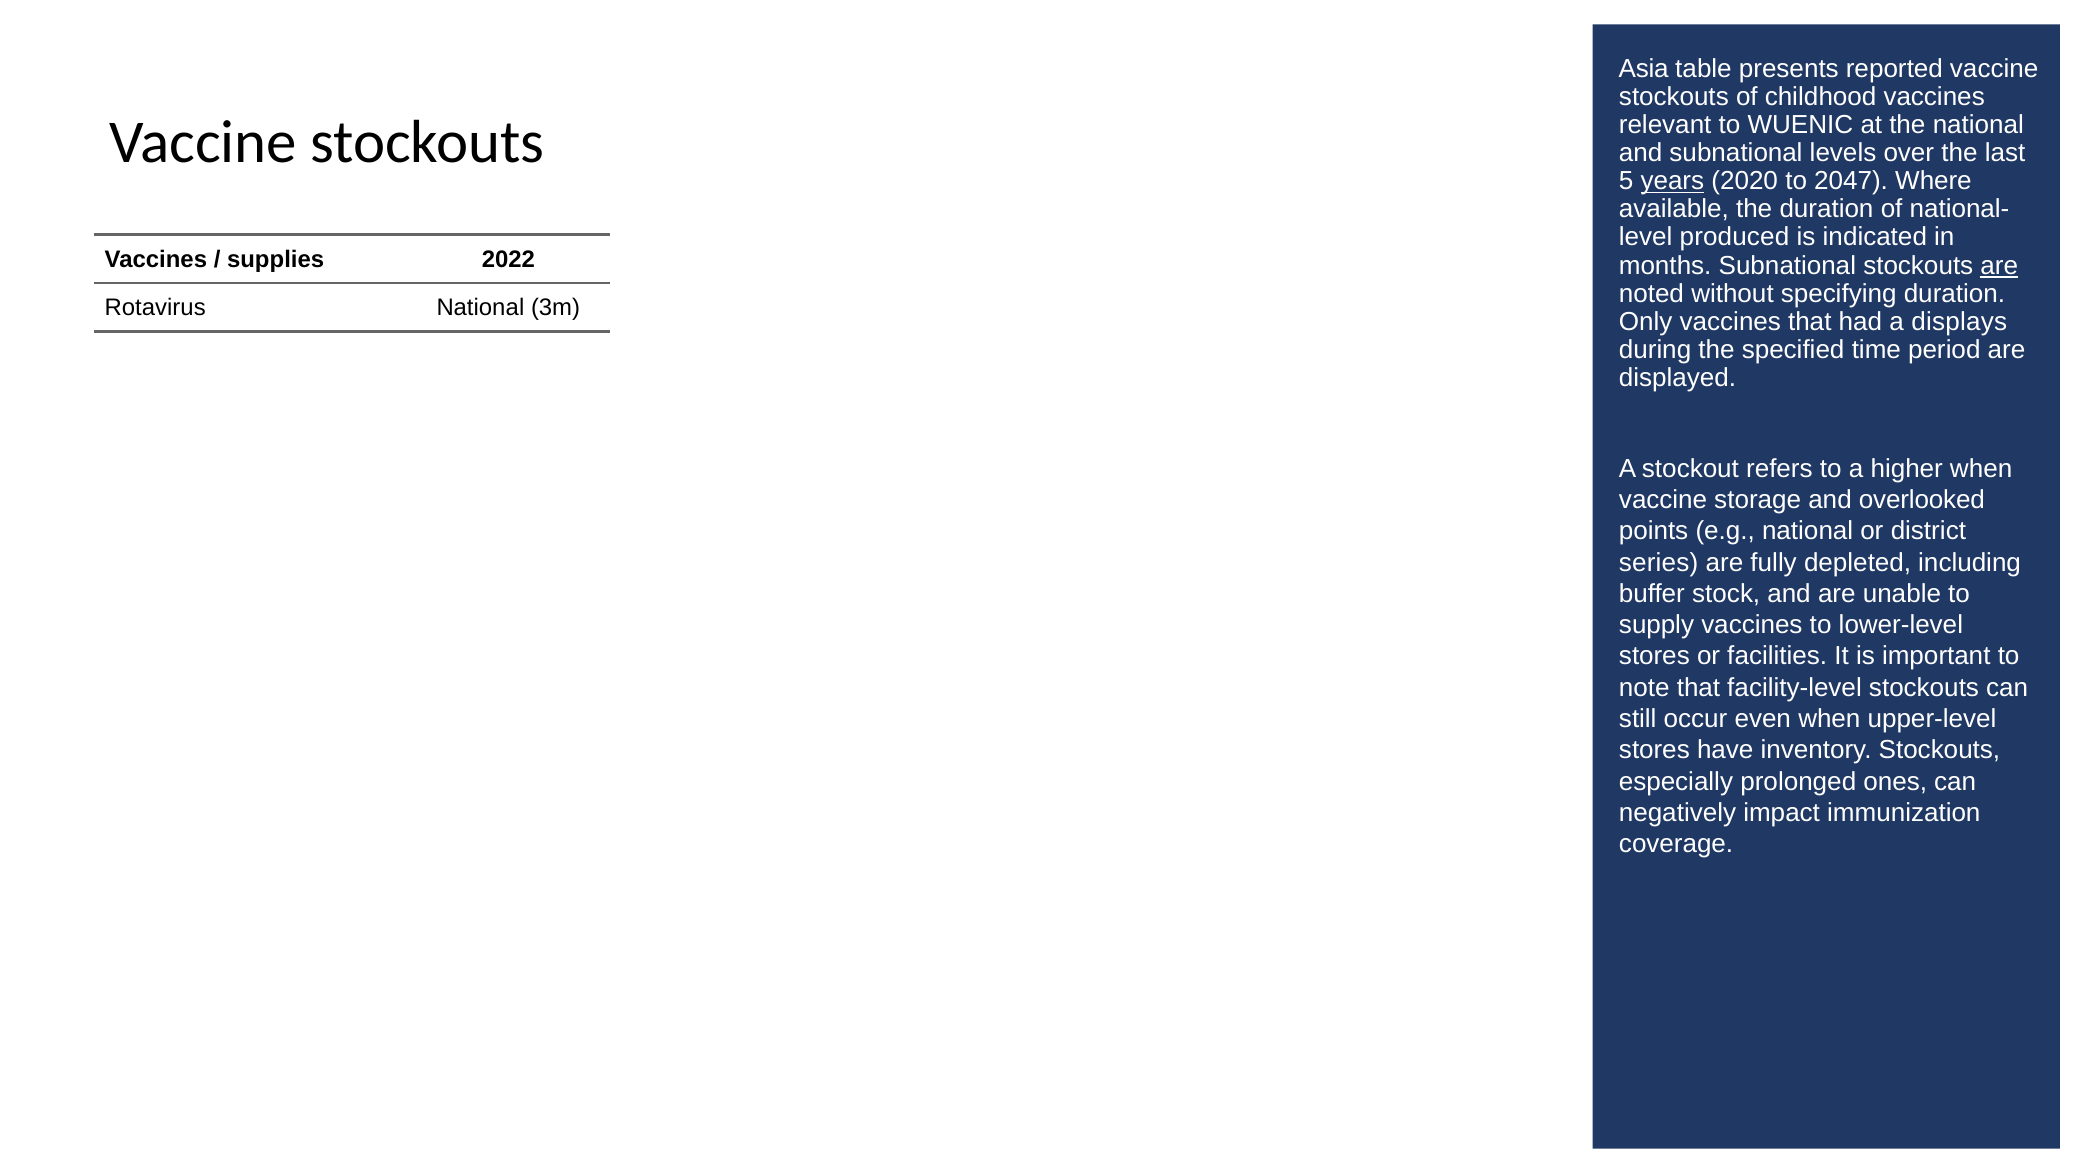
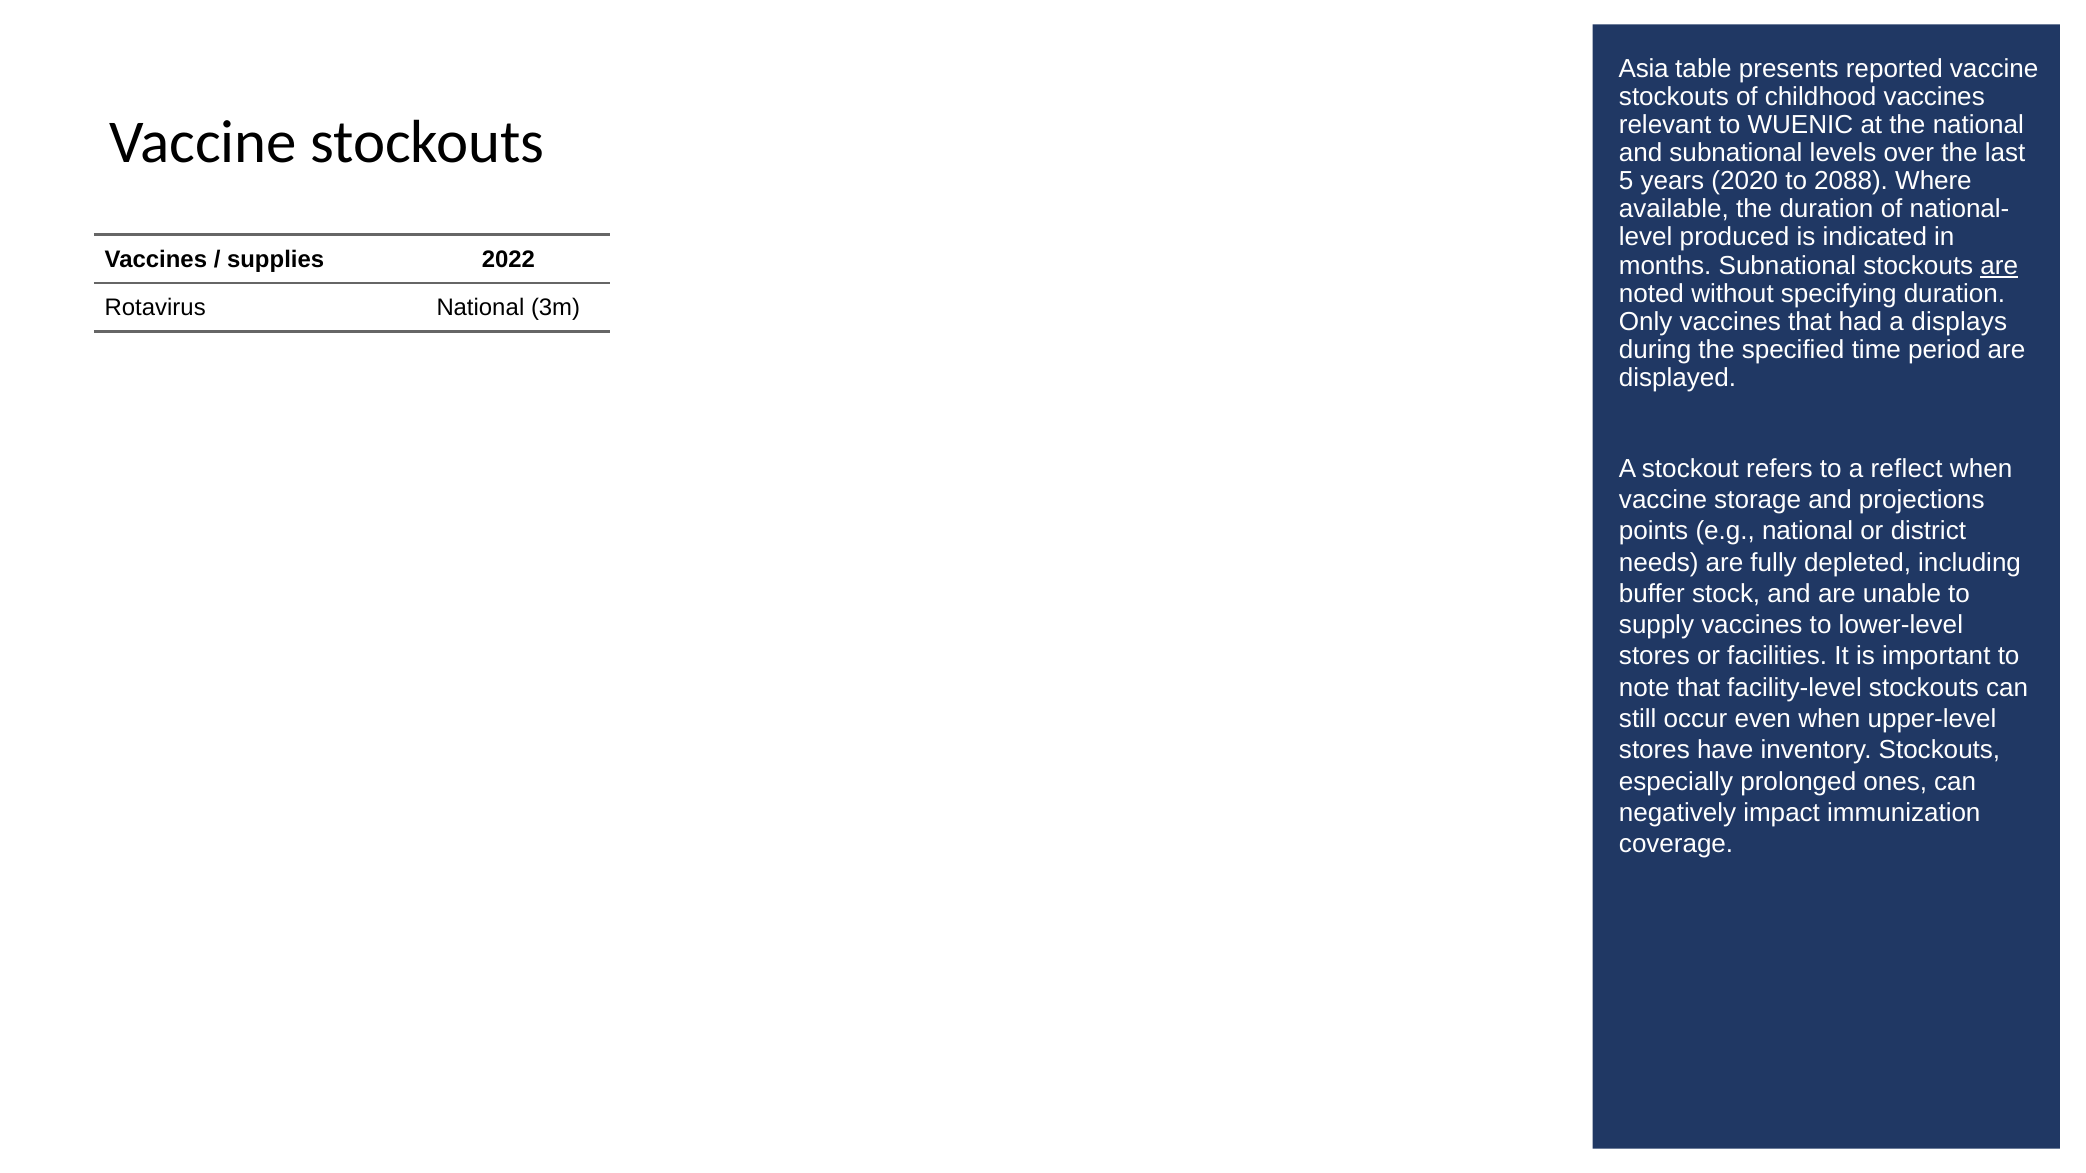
years underline: present -> none
2047: 2047 -> 2088
higher: higher -> reflect
overlooked: overlooked -> projections
series: series -> needs
